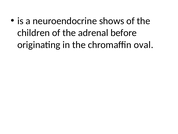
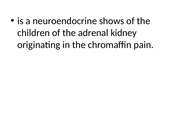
before: before -> kidney
oval: oval -> pain
